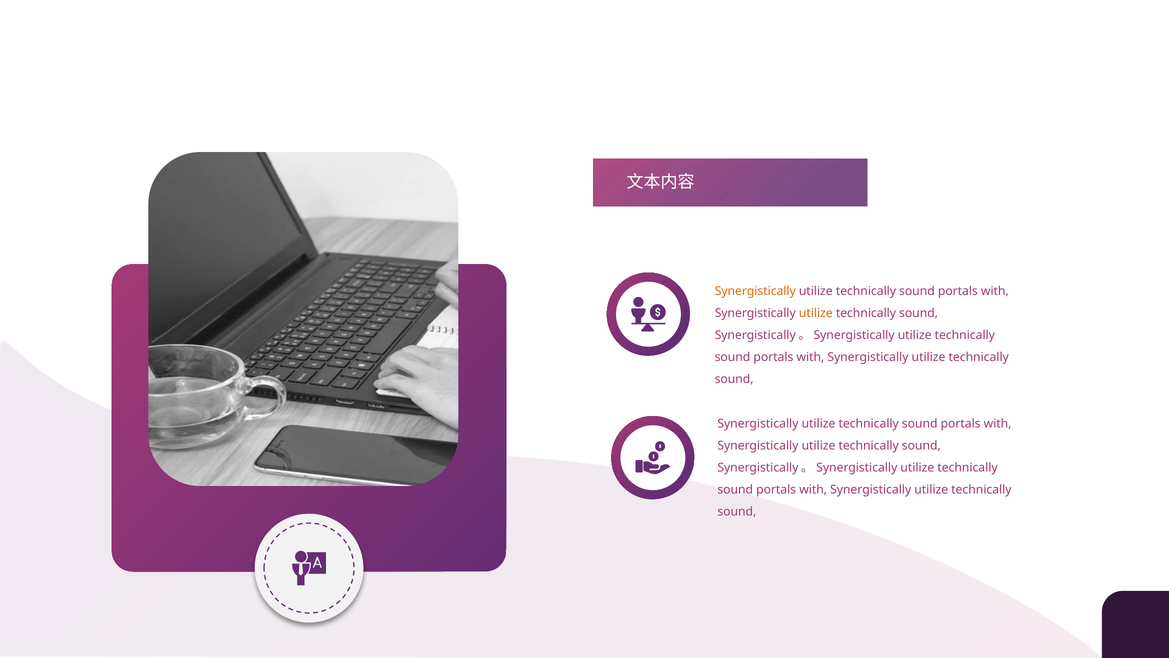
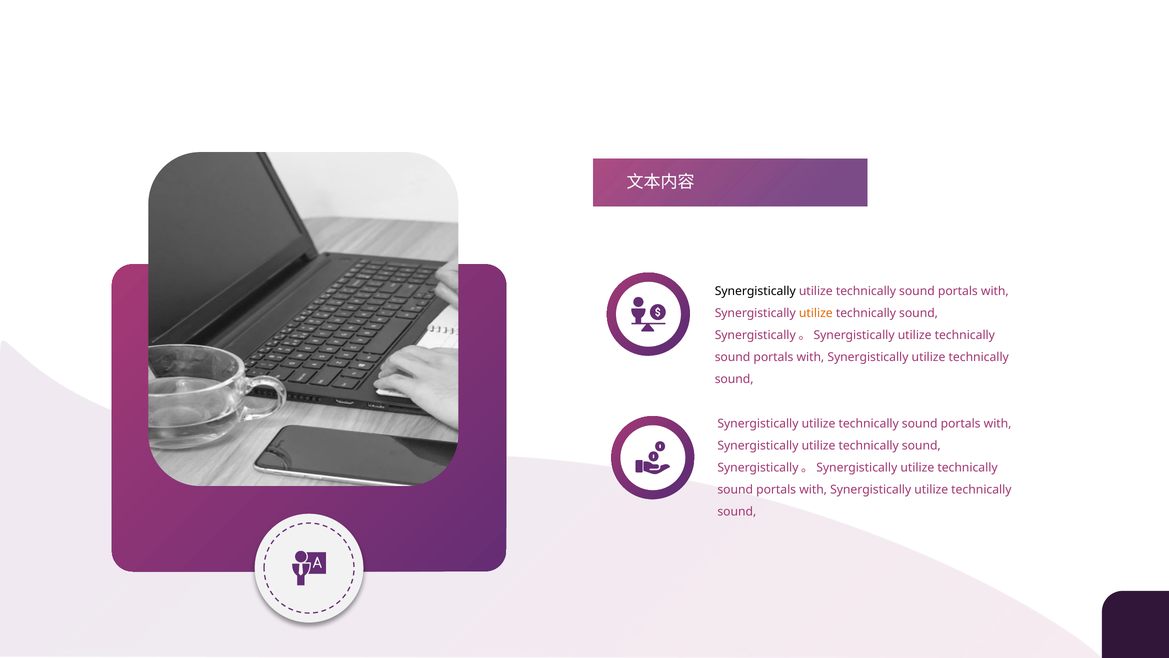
Synergistically at (755, 291) colour: orange -> black
